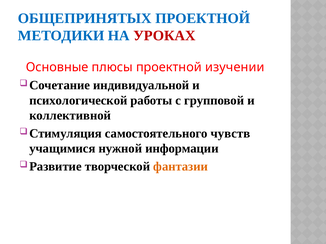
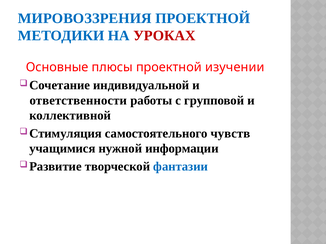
ОБЩЕПРИНЯТЫХ: ОБЩЕПРИНЯТЫХ -> МИРОВОЗЗРЕНИЯ
психологической: психологической -> ответственности
фантазии colour: orange -> blue
